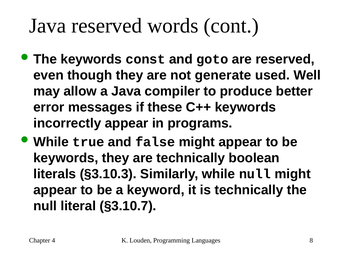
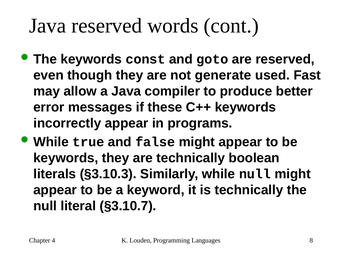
Well: Well -> Fast
